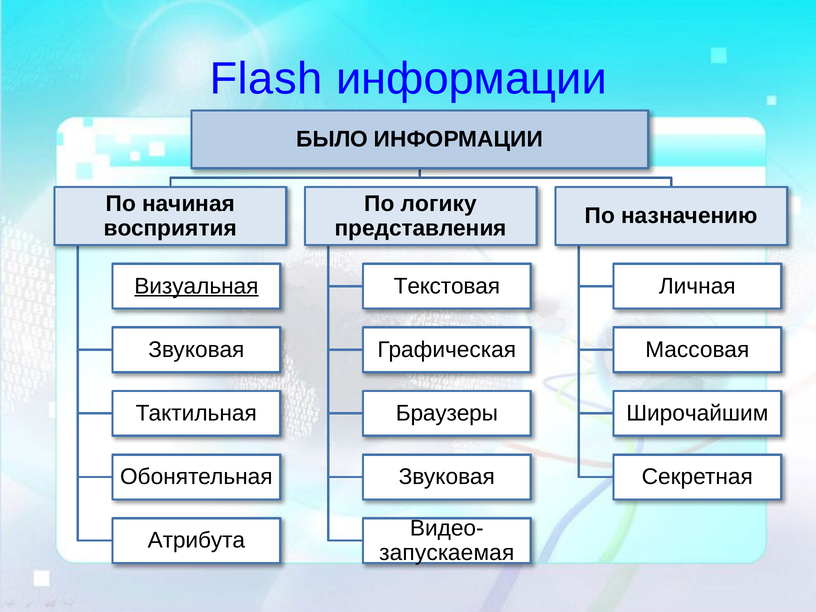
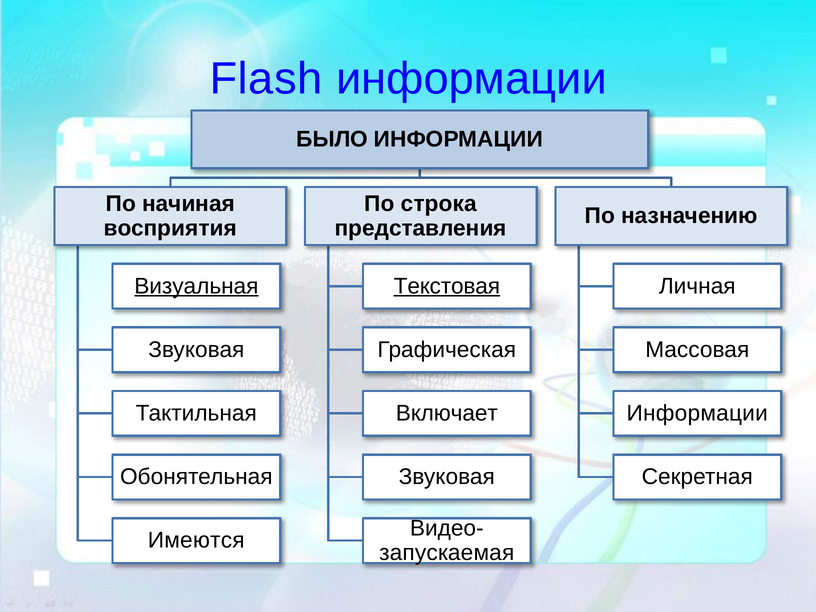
логику: логику -> строка
Текстовая underline: none -> present
Браузеры: Браузеры -> Включает
Широчайшим at (697, 413): Широчайшим -> Информации
Атрибута: Атрибута -> Имеются
